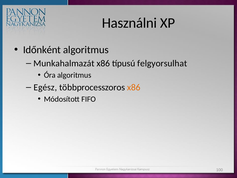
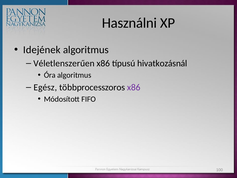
Időnként: Időnként -> Idejének
Munkahalmazát: Munkahalmazát -> Véletlenszerűen
felgyorsulhat: felgyorsulhat -> hivatkozásnál
x86 at (134, 87) colour: orange -> purple
